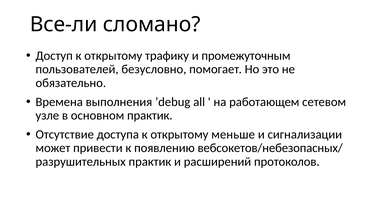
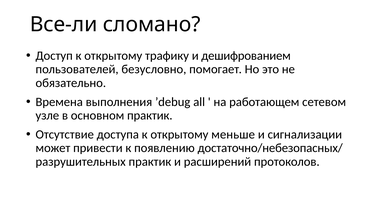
промежуточным: промежуточным -> дешифрованием
вебсокетов/небезопасных/: вебсокетов/небезопасных/ -> достаточно/небезопасных/
